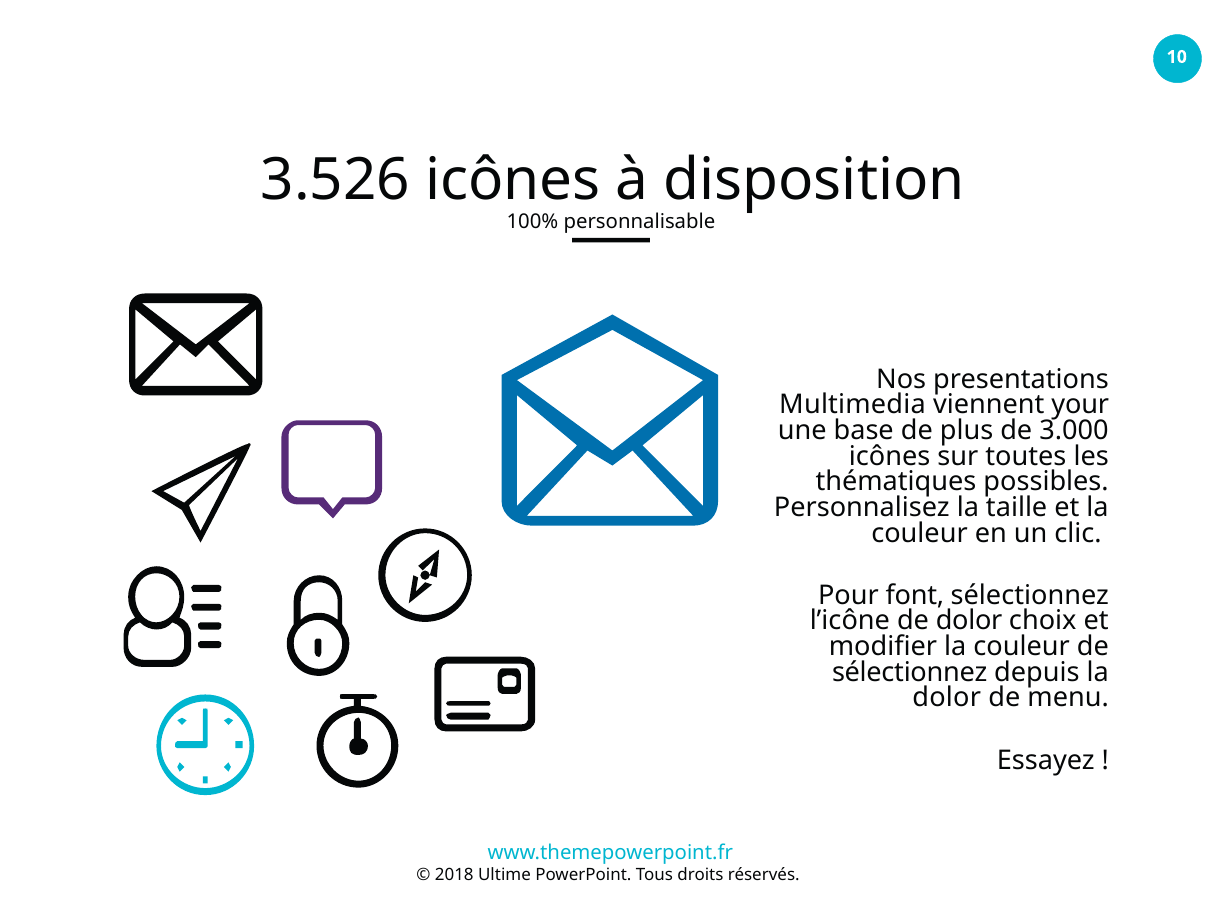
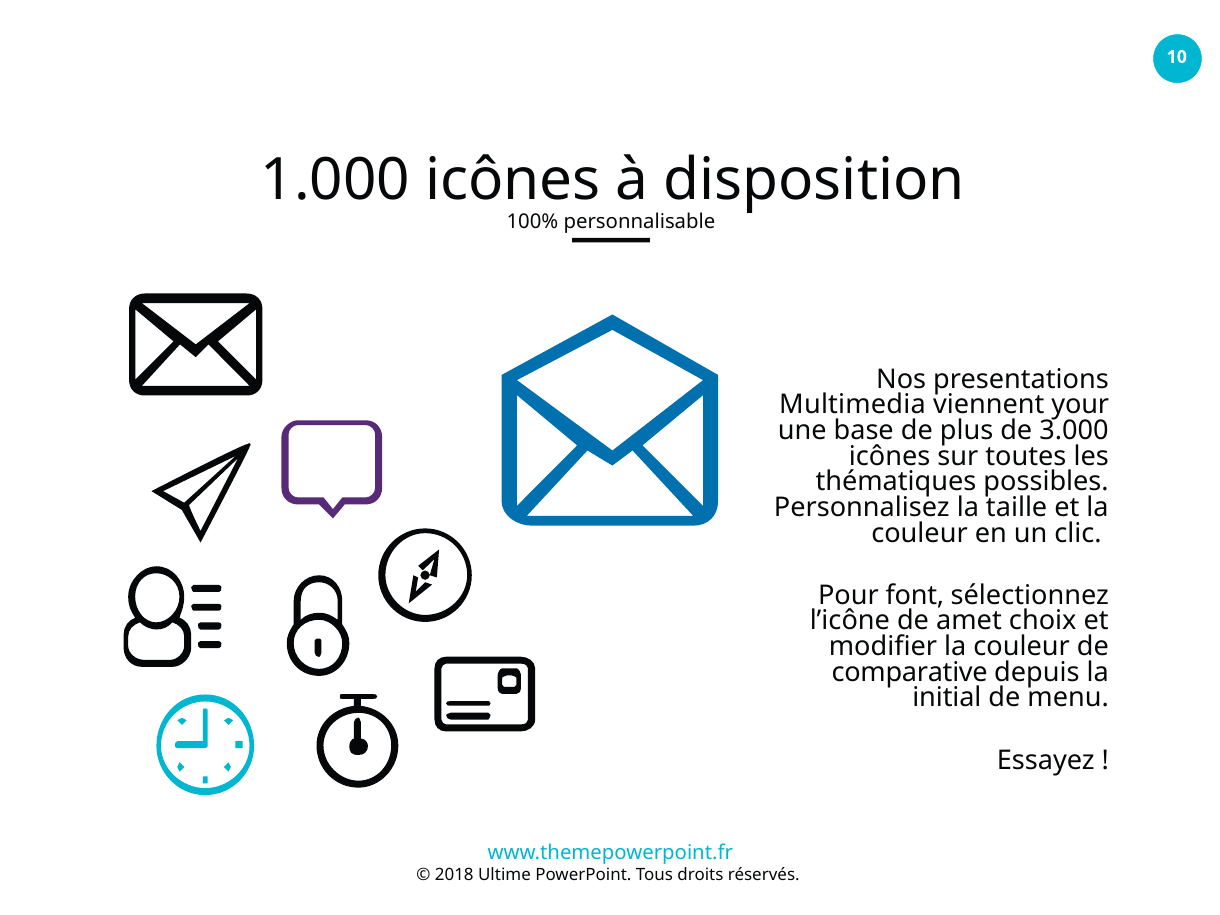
3.526: 3.526 -> 1.000
de dolor: dolor -> amet
sélectionnez at (910, 672): sélectionnez -> comparative
dolor at (947, 698): dolor -> initial
